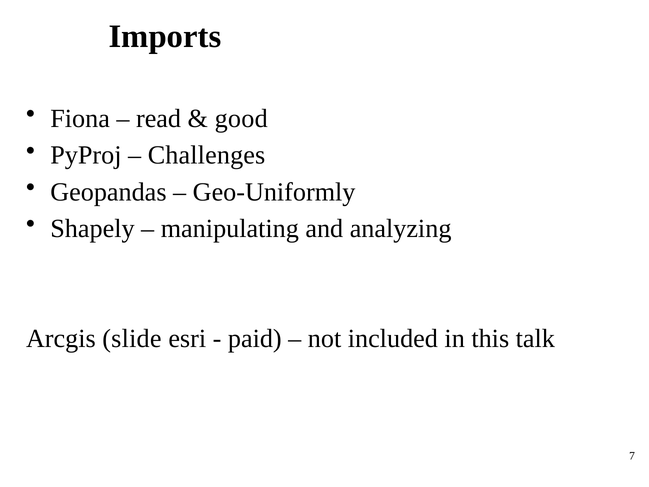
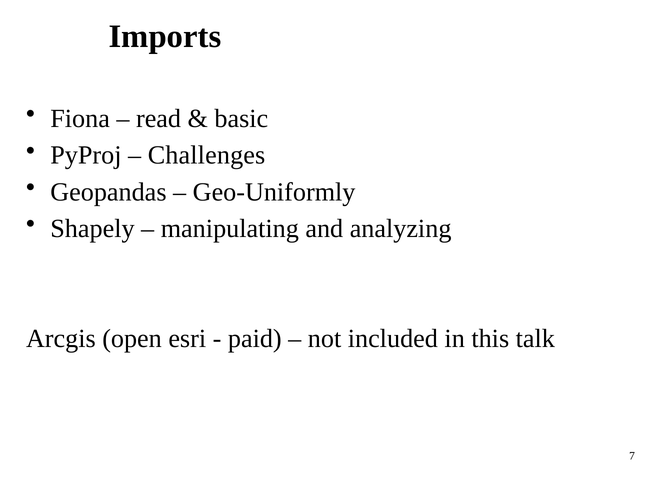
good: good -> basic
slide: slide -> open
